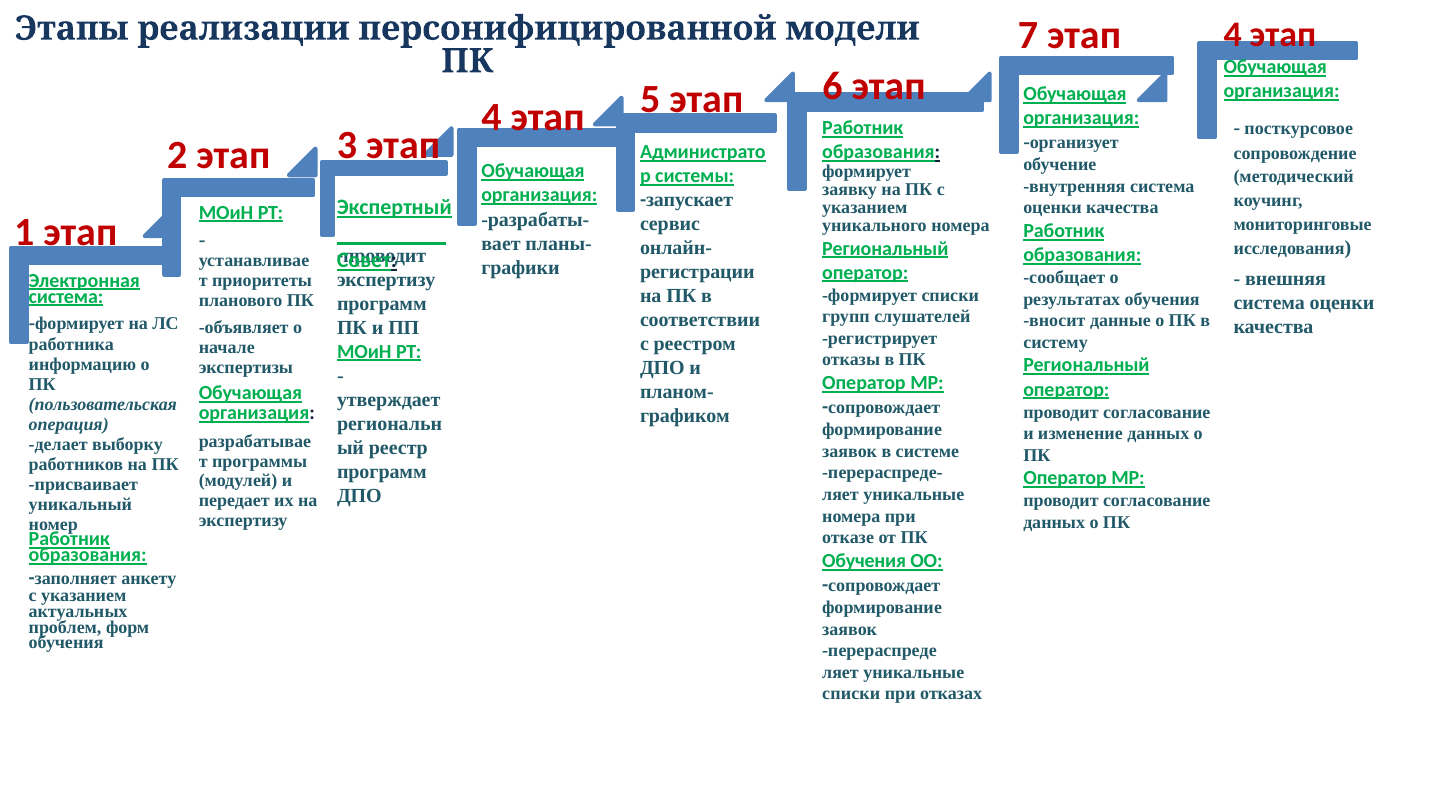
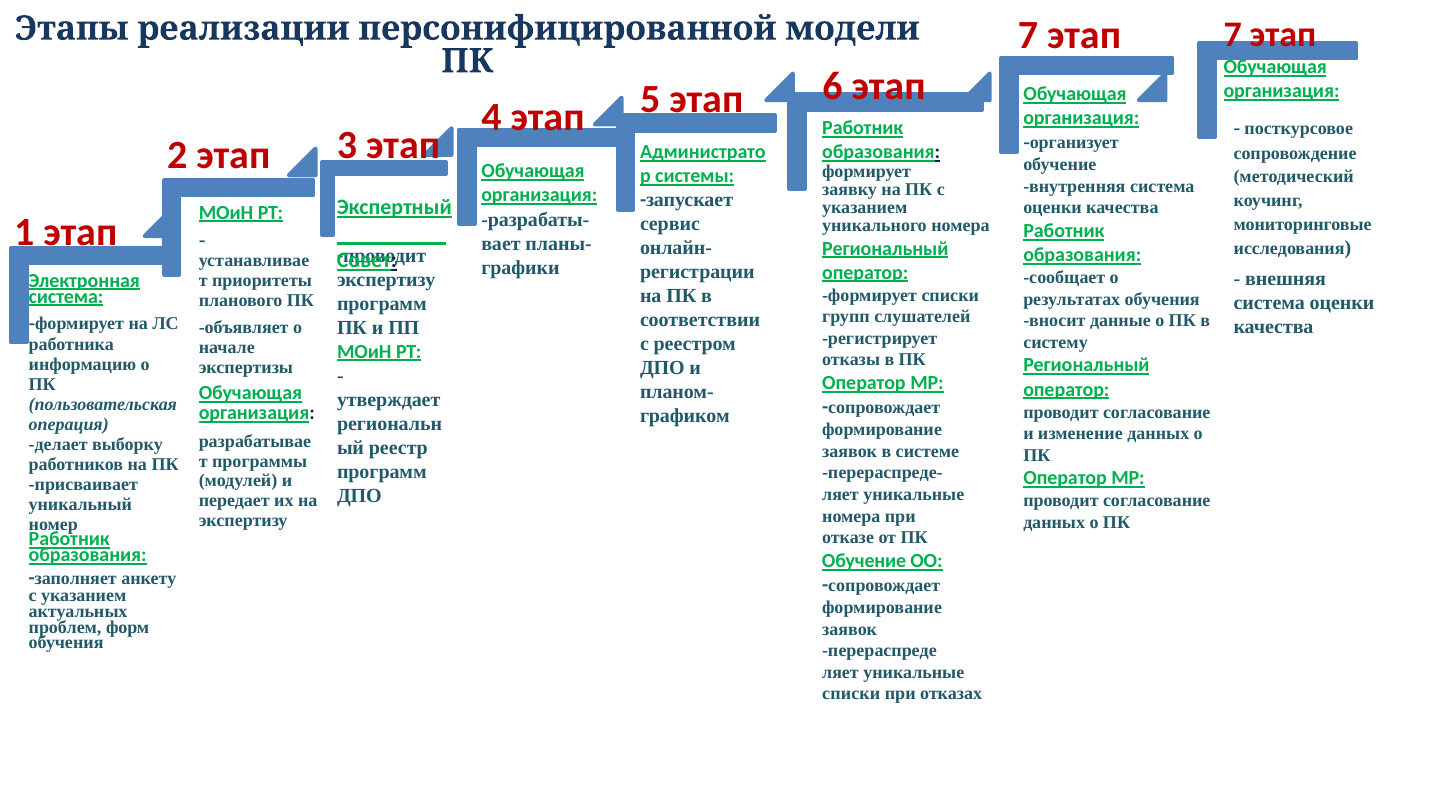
этап 4: 4 -> 7
Обучения at (864, 561): Обучения -> Обучение
